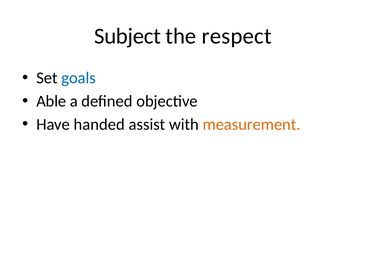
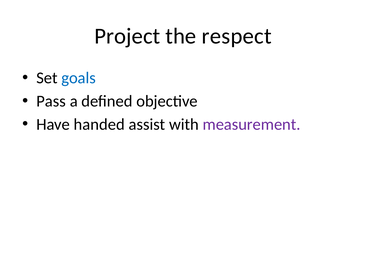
Subject: Subject -> Project
Able: Able -> Pass
measurement colour: orange -> purple
